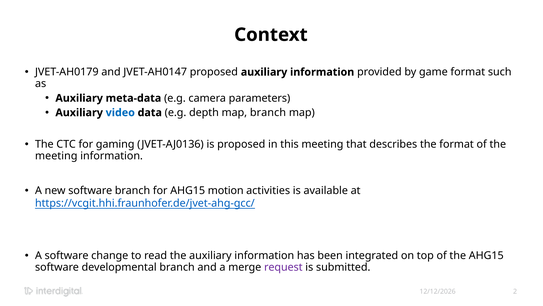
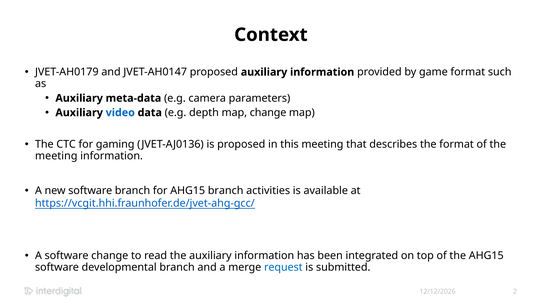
map branch: branch -> change
AHG15 motion: motion -> branch
request colour: purple -> blue
